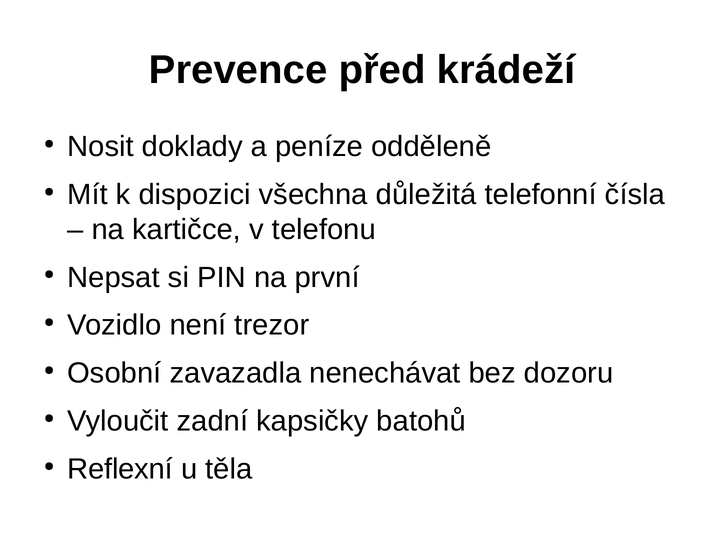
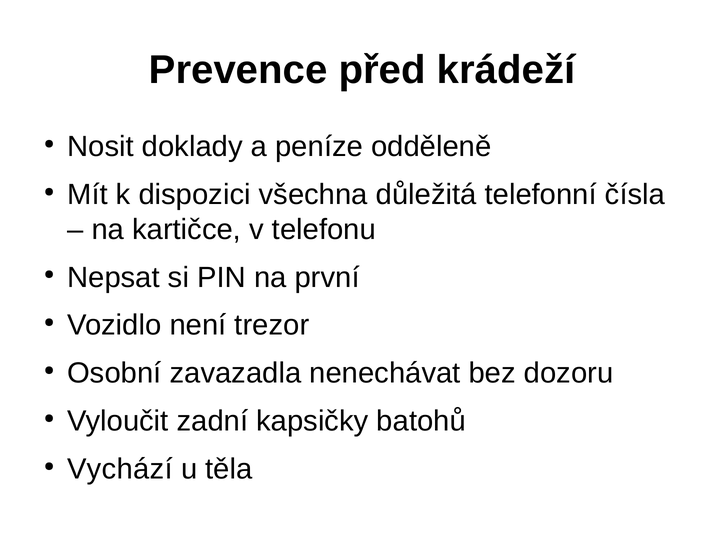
Reflexní: Reflexní -> Vychází
